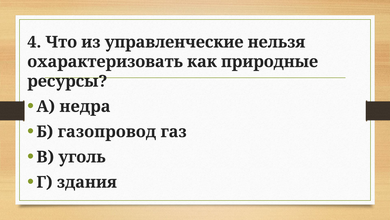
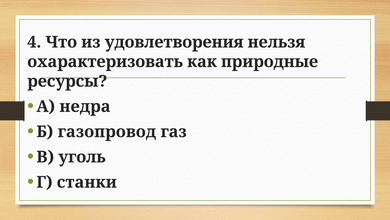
управленческие: управленческие -> удовлетворения
здания: здания -> станки
